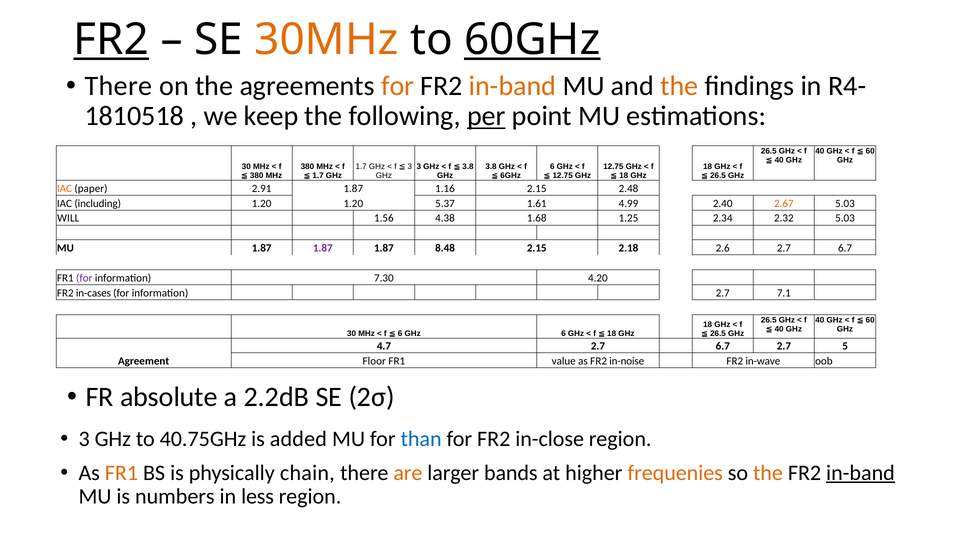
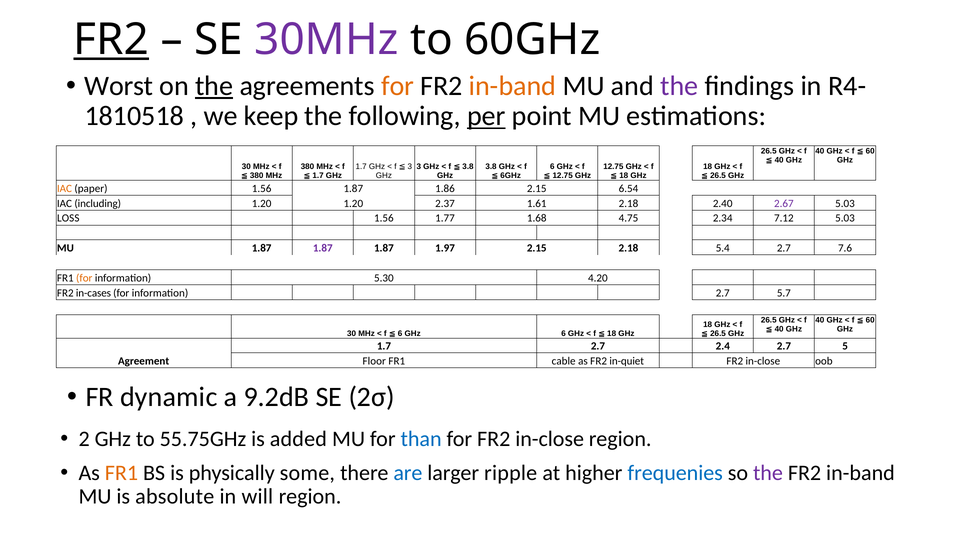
30MHz colour: orange -> purple
60GHz underline: present -> none
There at (119, 86): There -> Worst
the at (214, 86) underline: none -> present
the at (679, 86) colour: orange -> purple
paper 2.91: 2.91 -> 1.56
1.16: 1.16 -> 1.86
2.48: 2.48 -> 6.54
5.37: 5.37 -> 2.37
1.61 4.99: 4.99 -> 2.18
2.67 colour: orange -> purple
WILL: WILL -> LOSS
4.38: 4.38 -> 1.77
1.25: 1.25 -> 4.75
2.32: 2.32 -> 7.12
8.48: 8.48 -> 1.97
2.6: 2.6 -> 5.4
6.7 at (845, 248): 6.7 -> 7.6
for at (84, 278) colour: purple -> orange
7.30: 7.30 -> 5.30
7.1: 7.1 -> 5.7
4.7 at (384, 346): 4.7 -> 1.7
6.7 at (723, 346): 6.7 -> 2.4
value: value -> cable
in-noise: in-noise -> in-quiet
in-wave at (763, 361): in-wave -> in-close
absolute: absolute -> dynamic
2.2dB: 2.2dB -> 9.2dB
3 at (84, 439): 3 -> 2
40.75GHz: 40.75GHz -> 55.75GHz
chain: chain -> some
are colour: orange -> blue
bands: bands -> ripple
frequenies colour: orange -> blue
the at (768, 473) colour: orange -> purple
in-band at (860, 473) underline: present -> none
numbers: numbers -> absolute
less: less -> will
